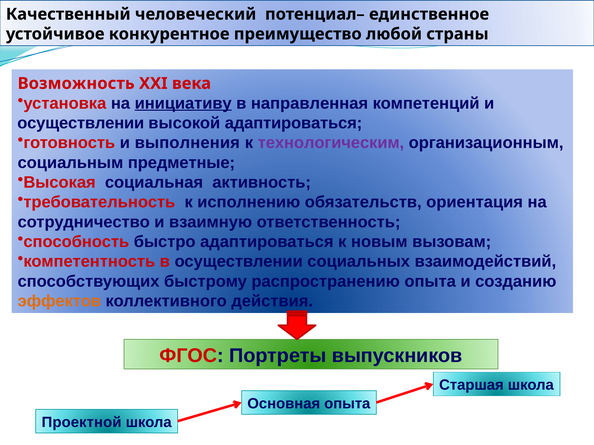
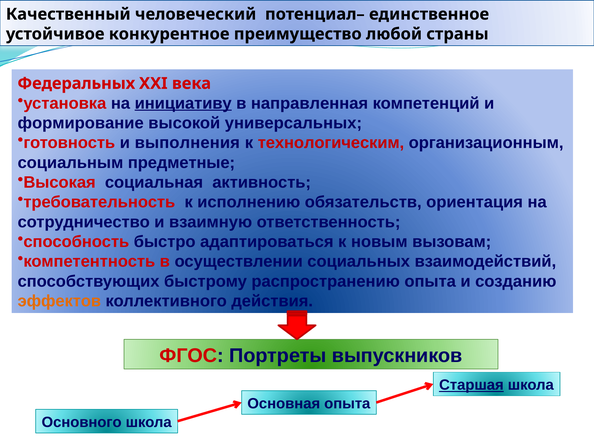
Возможность: Возможность -> Федеральных
осуществлении at (81, 123): осуществлении -> формирование
высокой адаптироваться: адаптироваться -> универсальных
технологическим colour: purple -> red
Старшая underline: none -> present
Проектной: Проектной -> Основного
